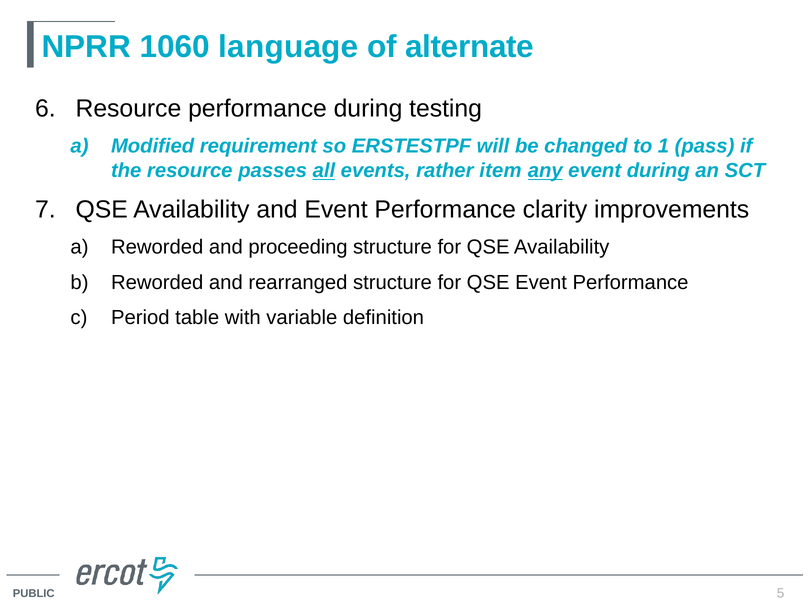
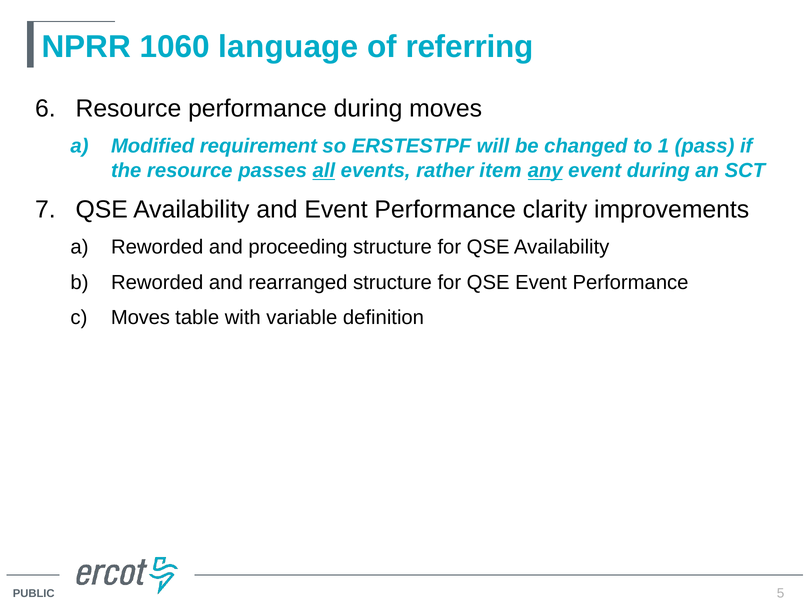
alternate: alternate -> referring
during testing: testing -> moves
Period at (140, 317): Period -> Moves
